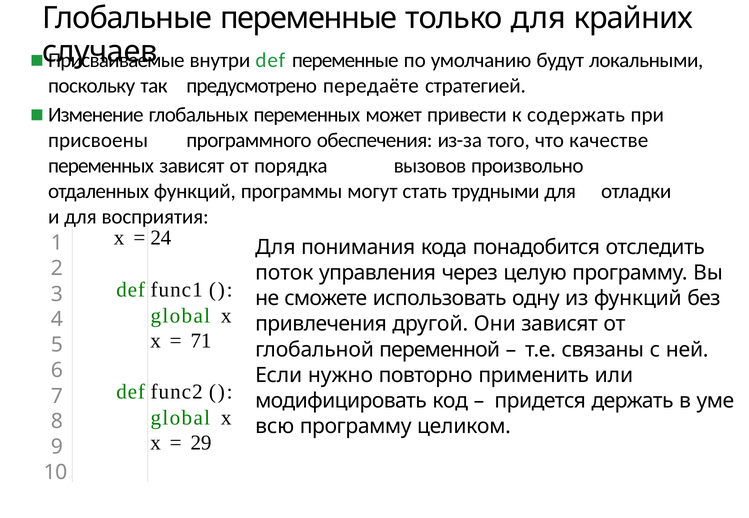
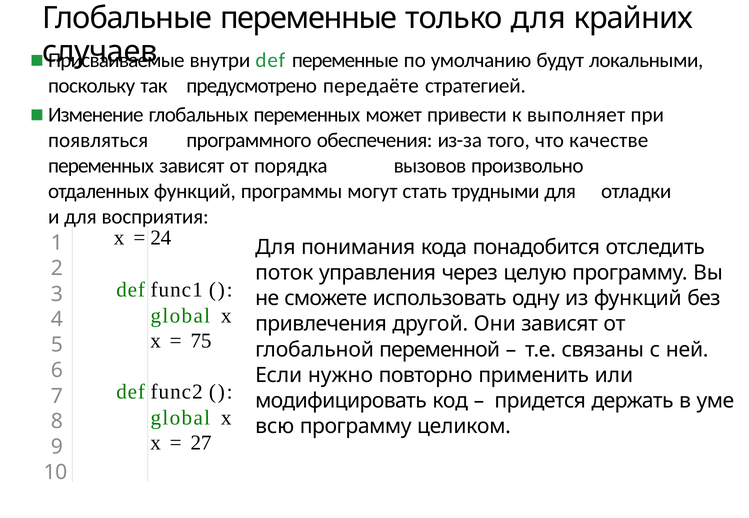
содержать: содержать -> выполняет
присвоены: присвоены -> появляться
71: 71 -> 75
29: 29 -> 27
